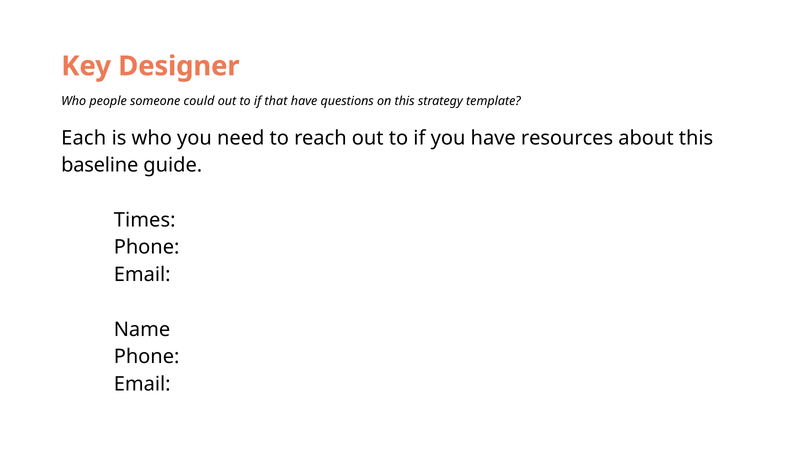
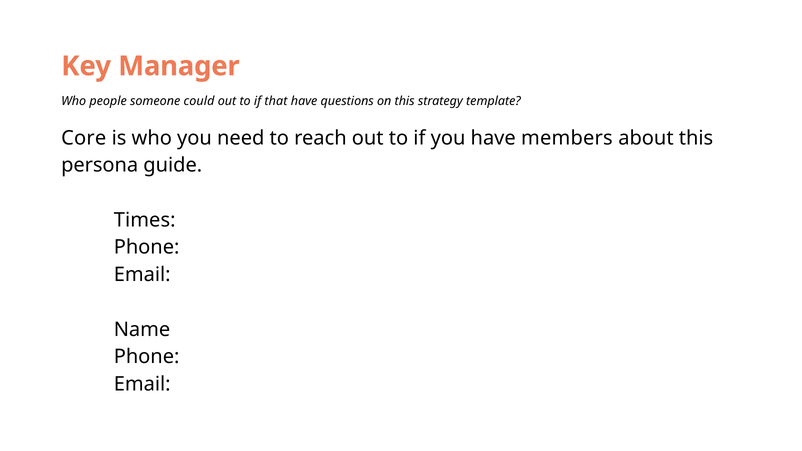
Designer: Designer -> Manager
Each: Each -> Core
resources: resources -> members
baseline: baseline -> persona
